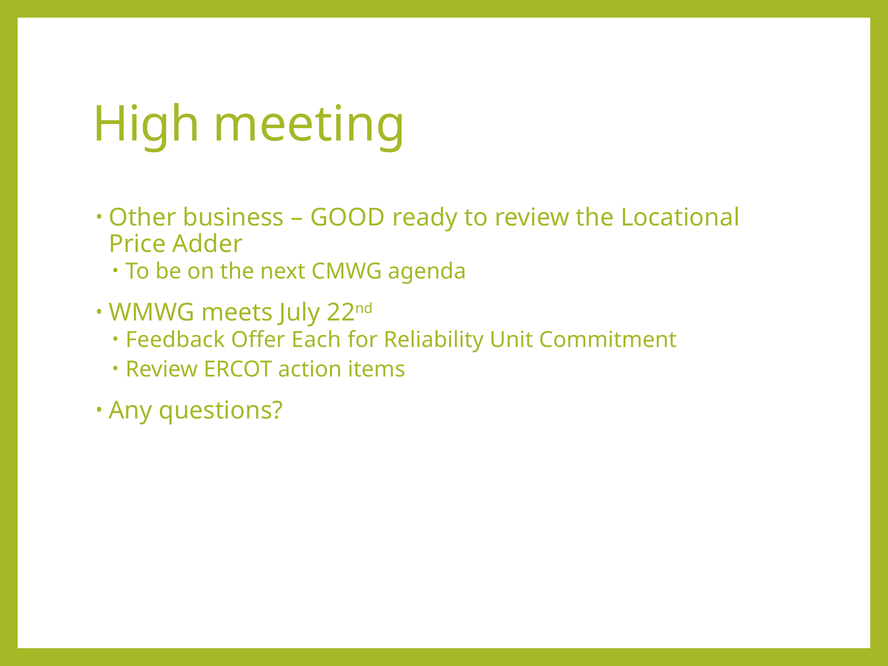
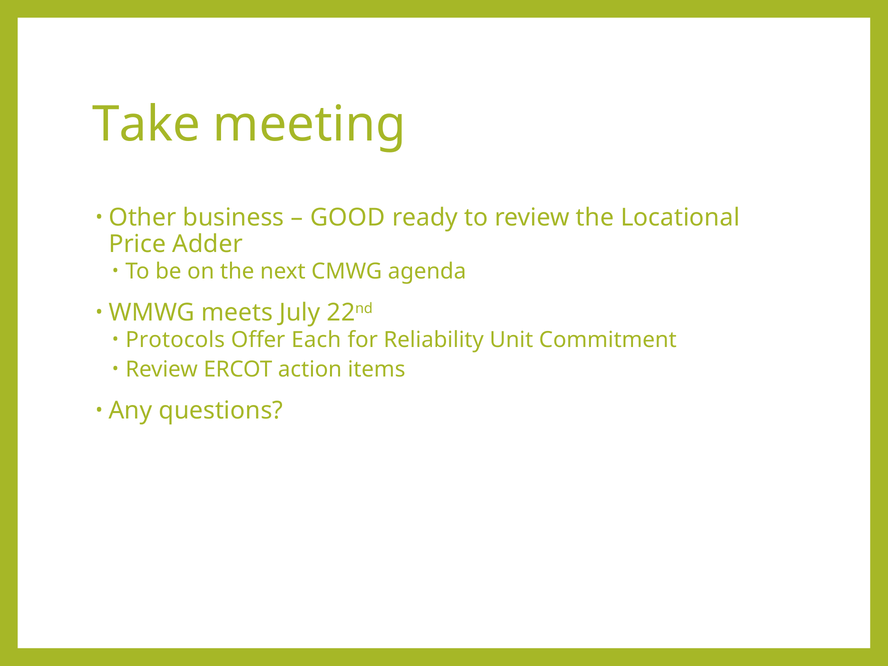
High: High -> Take
Feedback: Feedback -> Protocols
